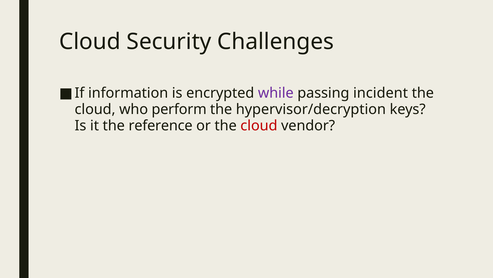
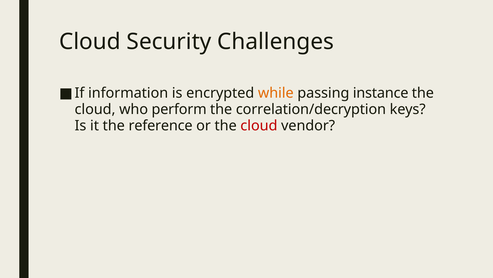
while colour: purple -> orange
incident: incident -> instance
hypervisor/decryption: hypervisor/decryption -> correlation/decryption
